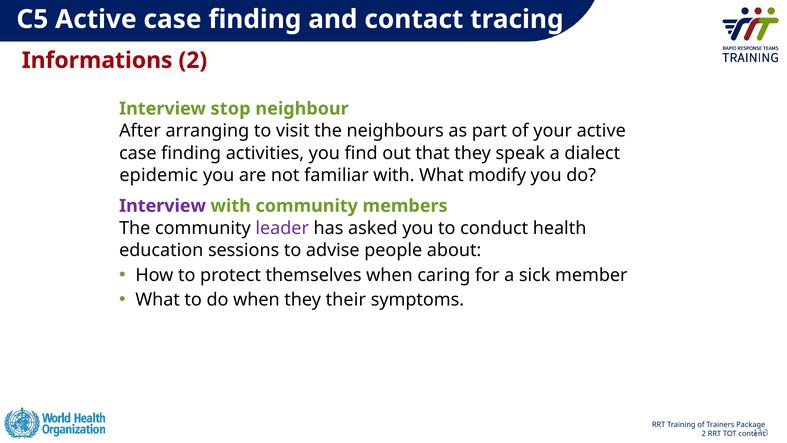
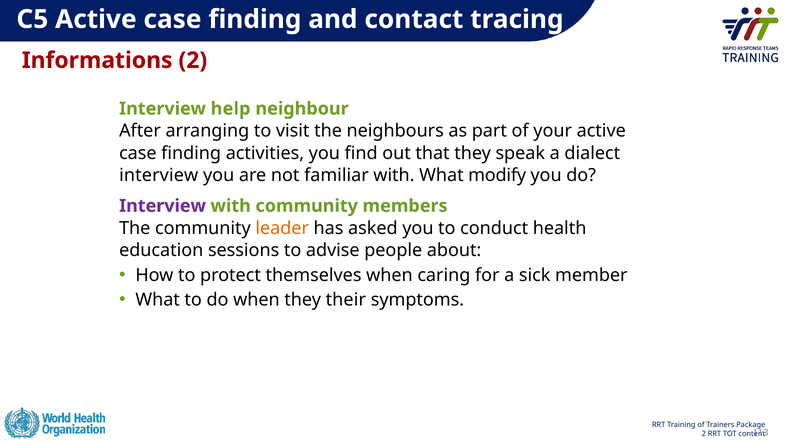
stop: stop -> help
epidemic at (159, 175): epidemic -> interview
leader colour: purple -> orange
